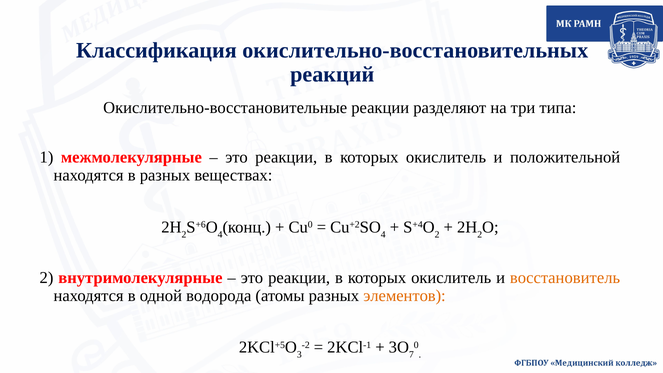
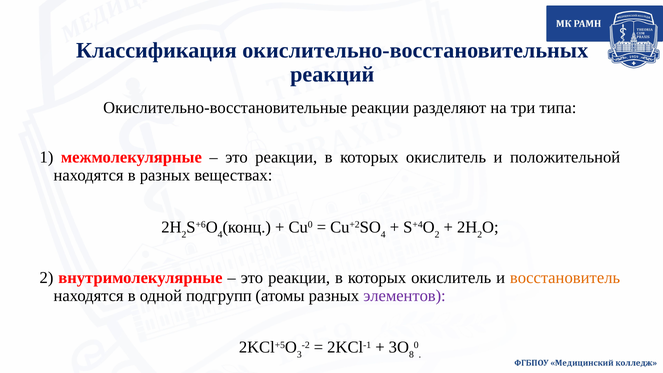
водорода: водорода -> подгрупп
элементов colour: orange -> purple
7: 7 -> 8
